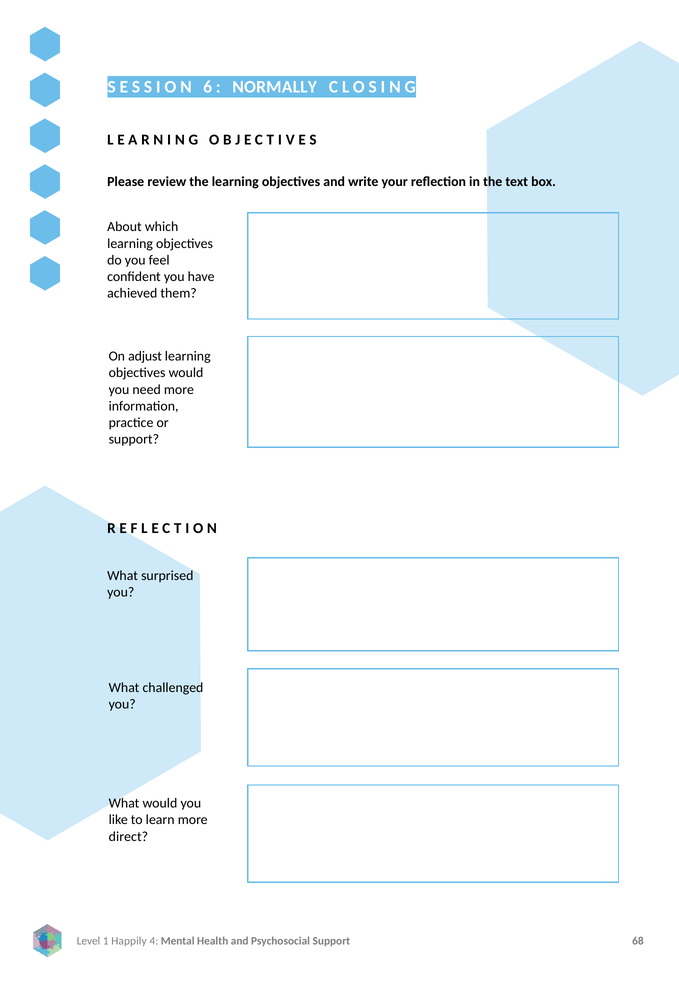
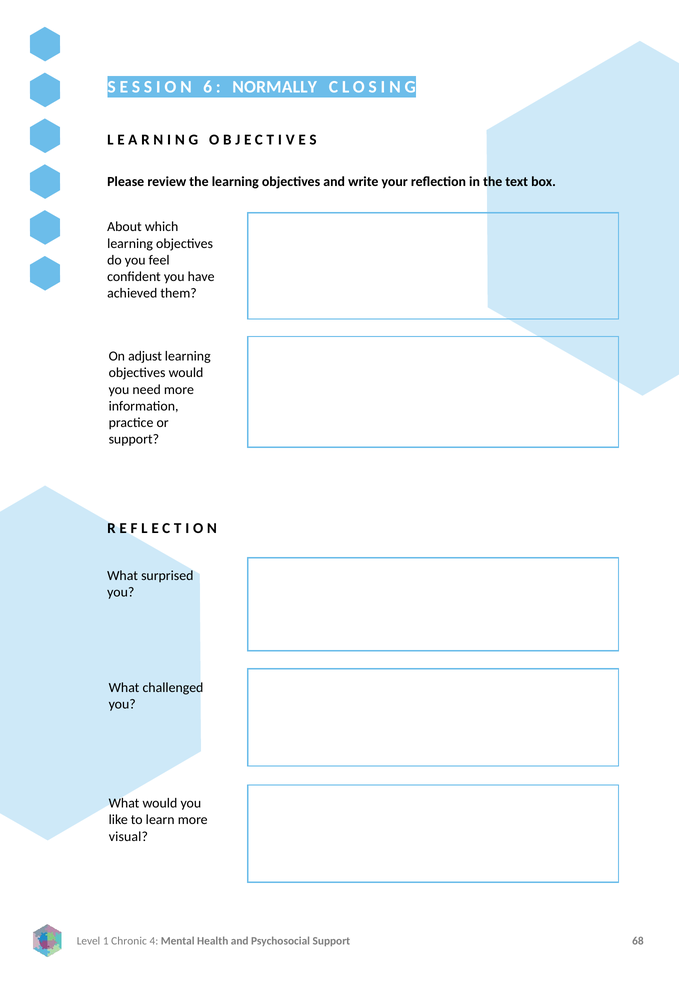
direct: direct -> visual
Happily: Happily -> Chronic
